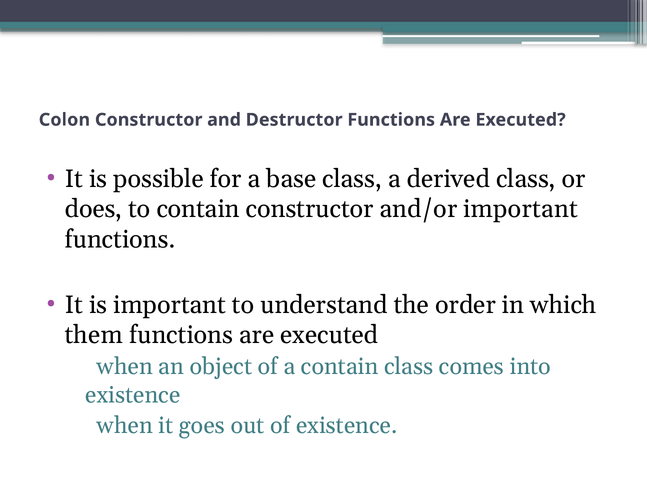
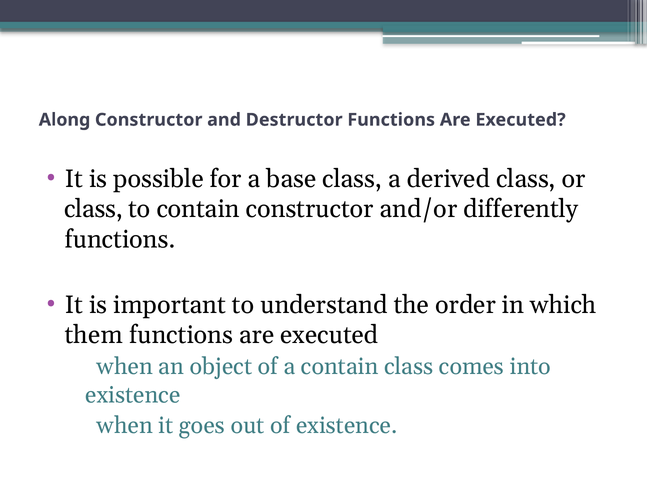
Colon: Colon -> Along
does at (93, 209): does -> class
and/or important: important -> differently
